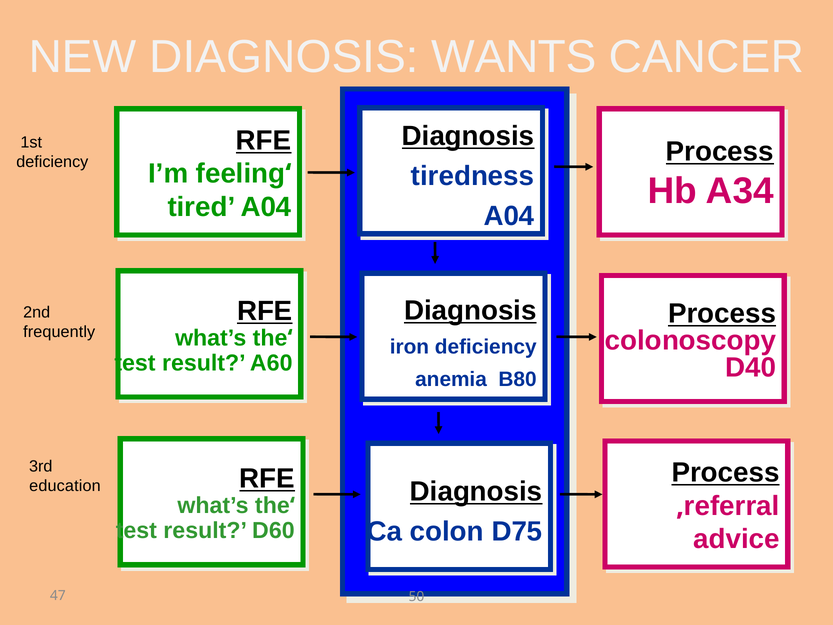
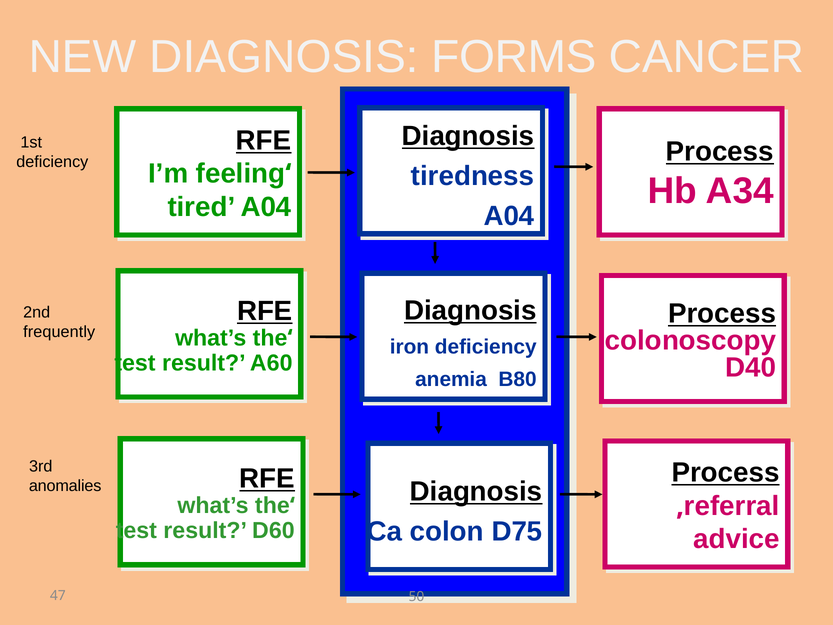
WANTS: WANTS -> FORMS
education: education -> anomalies
